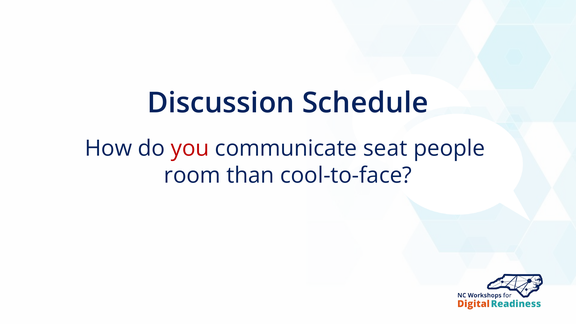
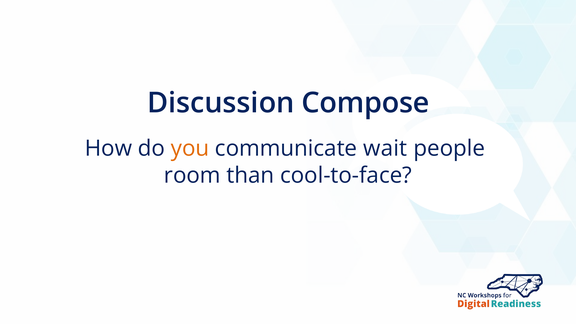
Schedule: Schedule -> Compose
you colour: red -> orange
seat: seat -> wait
